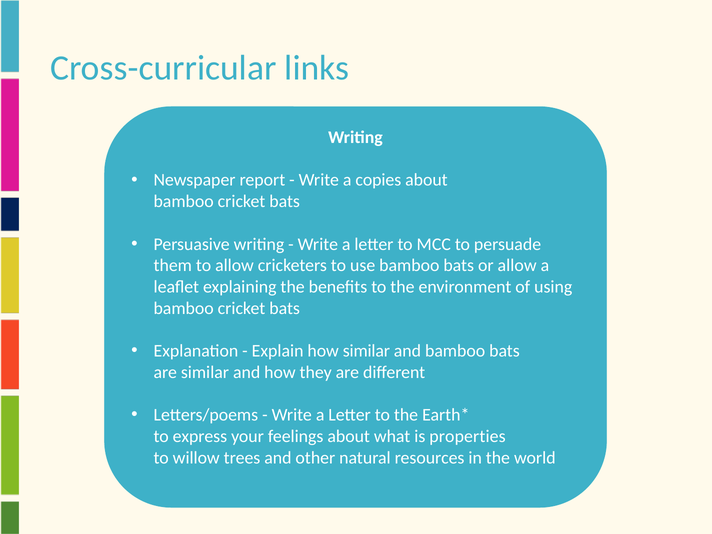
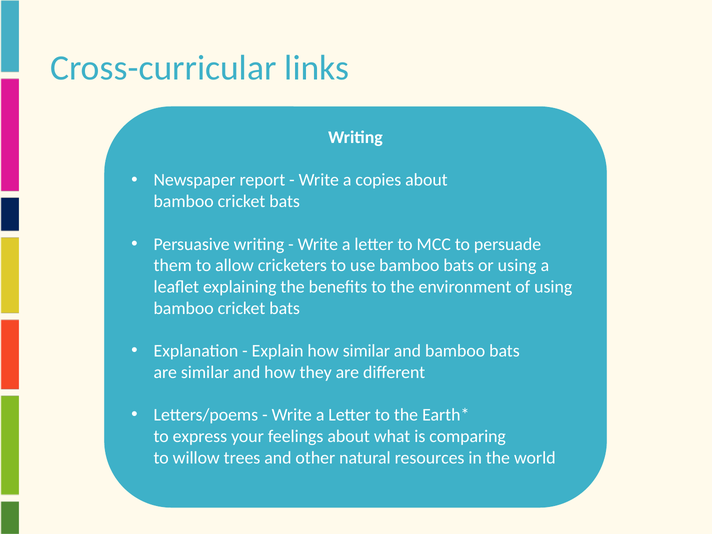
or allow: allow -> using
properties: properties -> comparing
